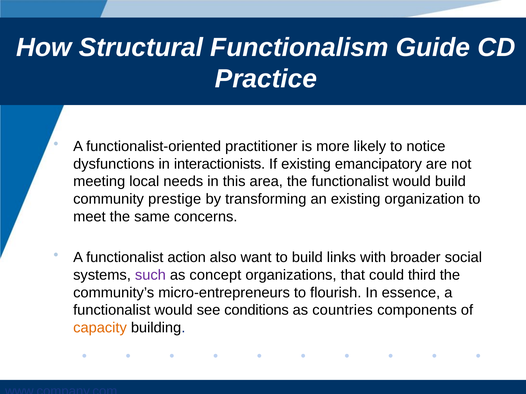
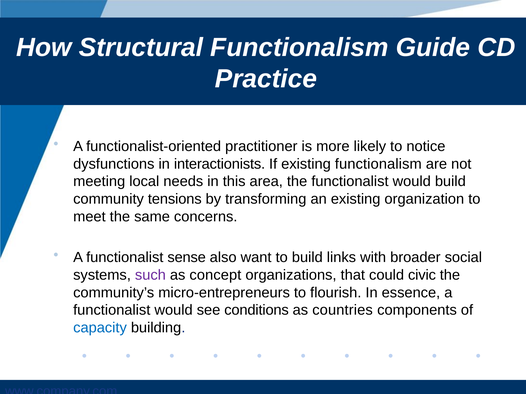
existing emancipatory: emancipatory -> functionalism
prestige: prestige -> tensions
action: action -> sense
third: third -> civic
capacity colour: orange -> blue
